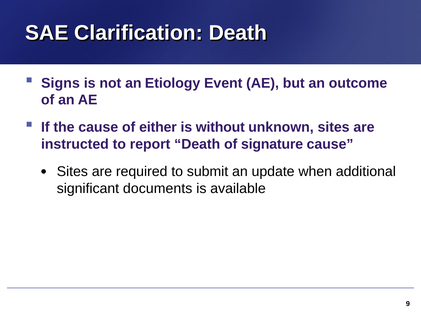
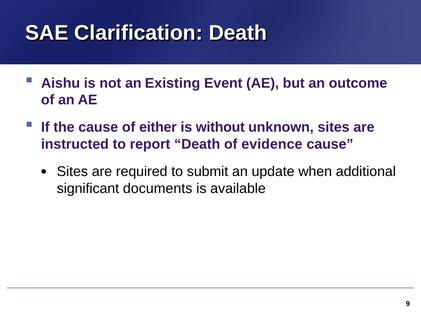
Signs: Signs -> Aishu
Etiology: Etiology -> Existing
signature: signature -> evidence
